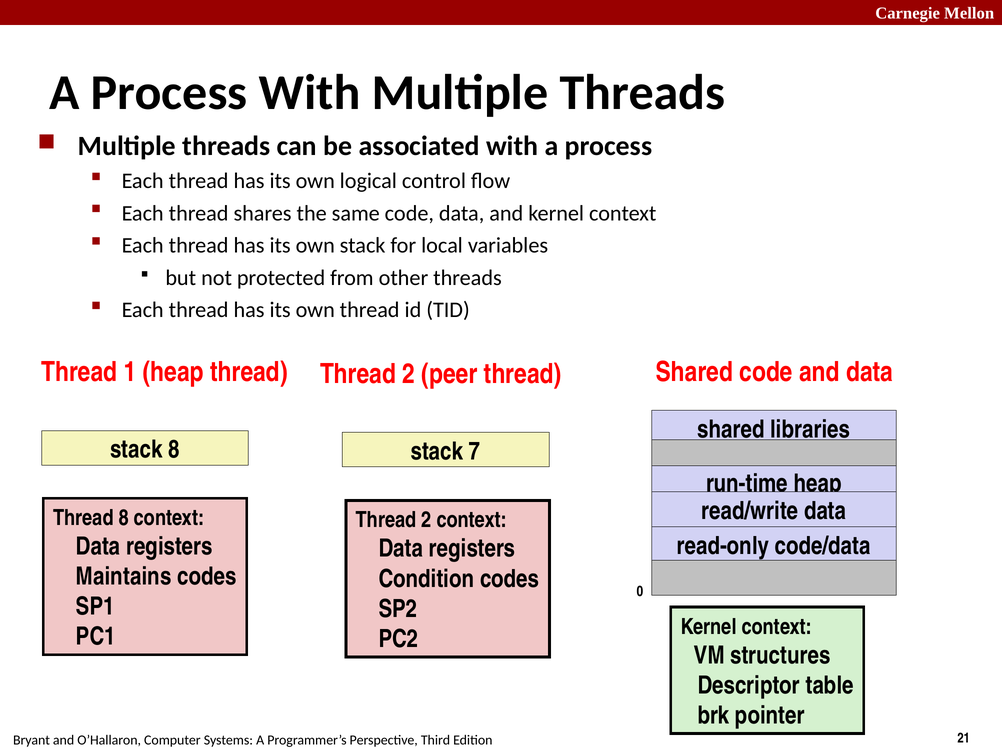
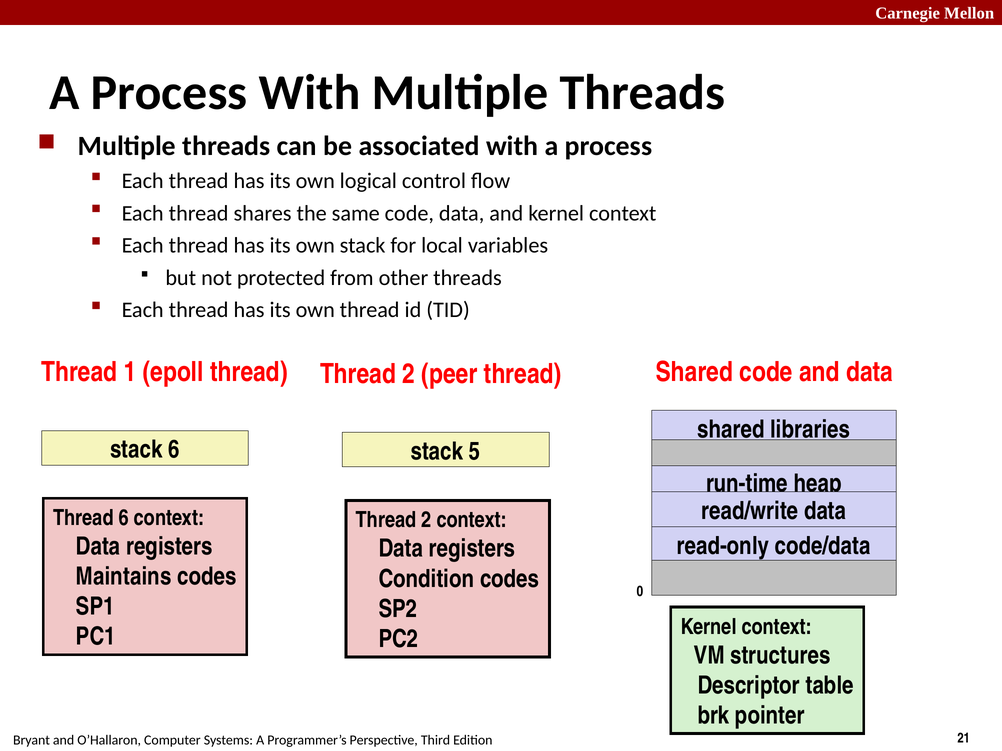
1 heap: heap -> epoll
stack 8: 8 -> 6
7: 7 -> 5
Thread 8: 8 -> 6
